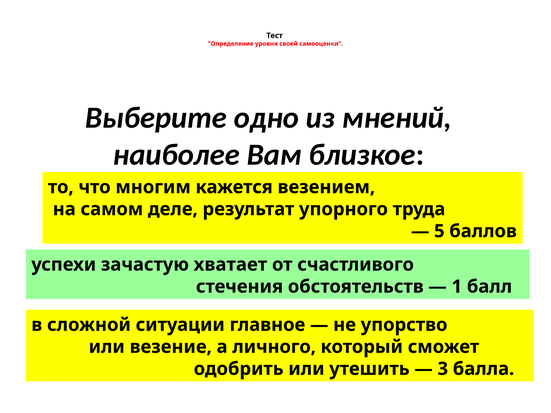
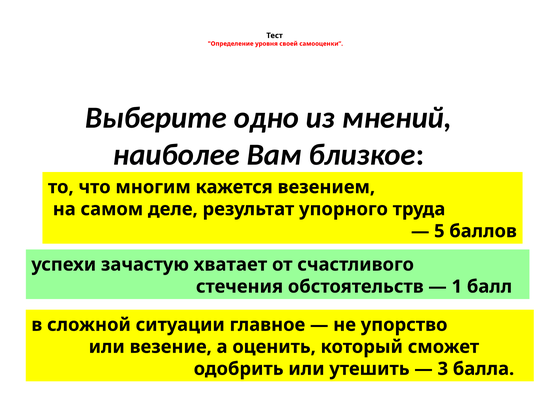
личного: личного -> оценить
